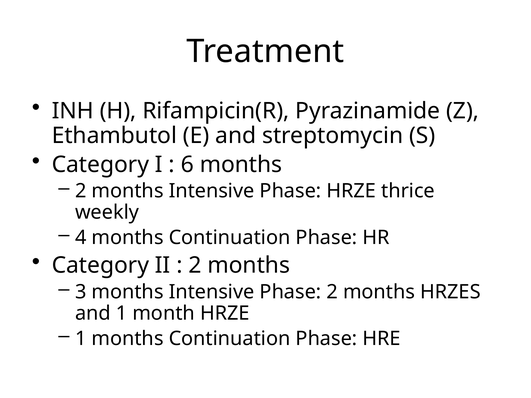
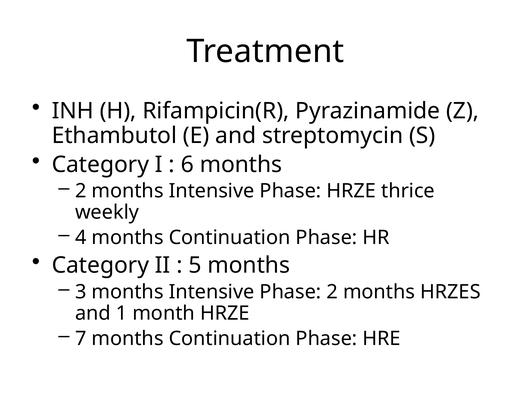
2 at (195, 266): 2 -> 5
1 at (81, 339): 1 -> 7
